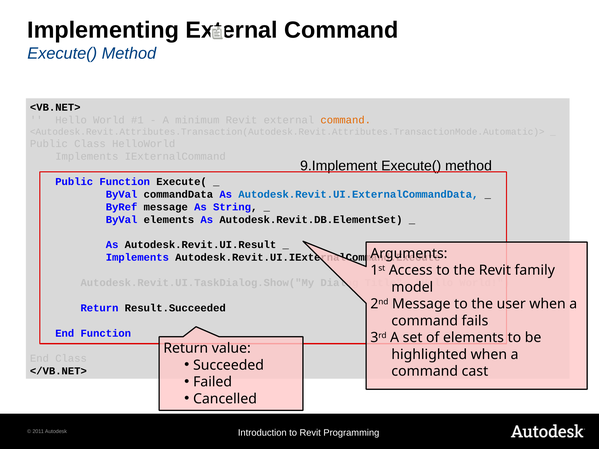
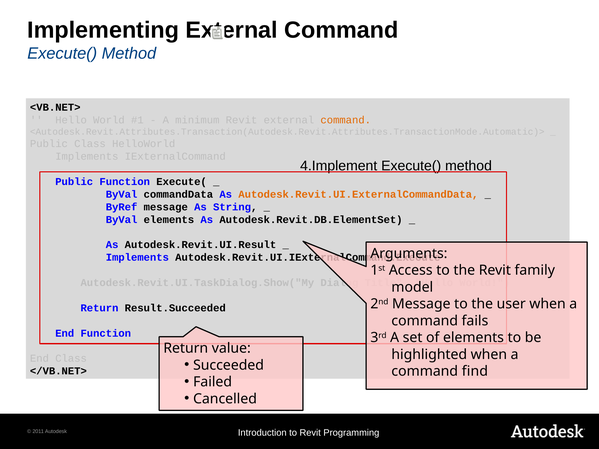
9.Implement: 9.Implement -> 4.Implement
Autodesk.Revit.UI.ExternalCommandData colour: blue -> orange
cast: cast -> find
